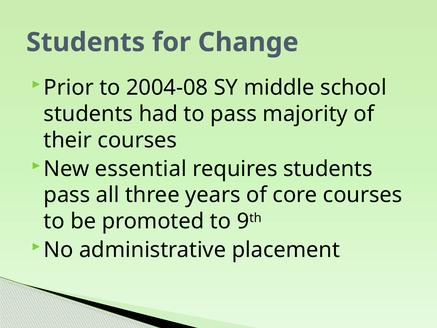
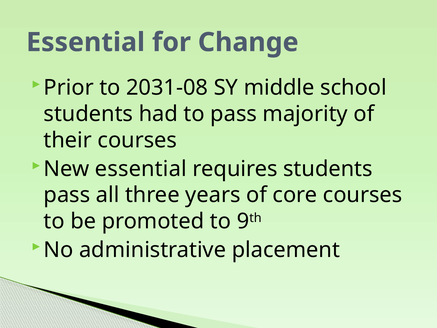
Students at (86, 42): Students -> Essential
2004-08: 2004-08 -> 2031-08
